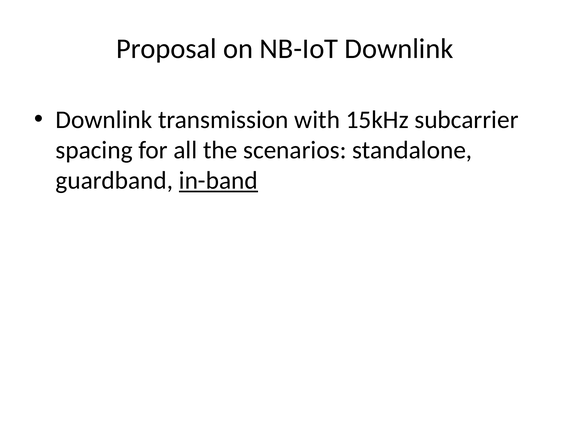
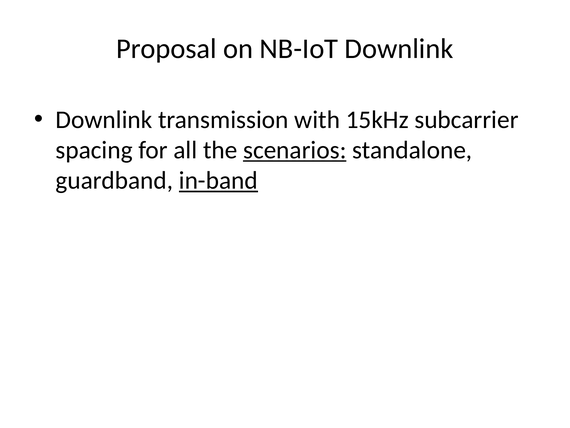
scenarios underline: none -> present
